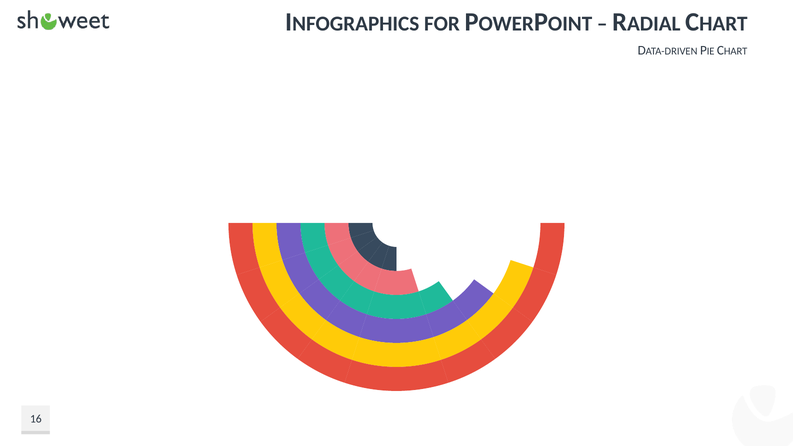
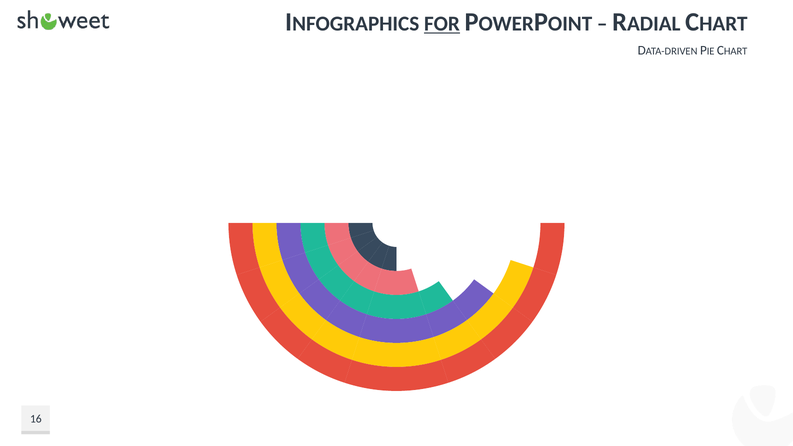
FOR underline: none -> present
